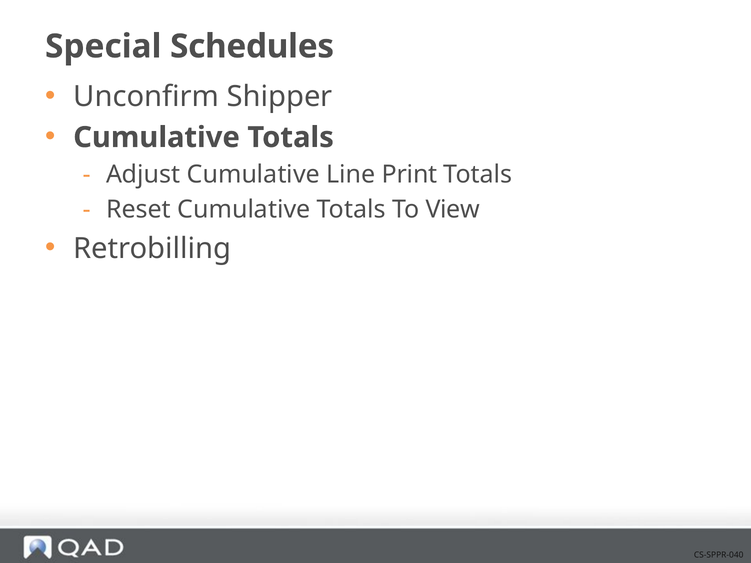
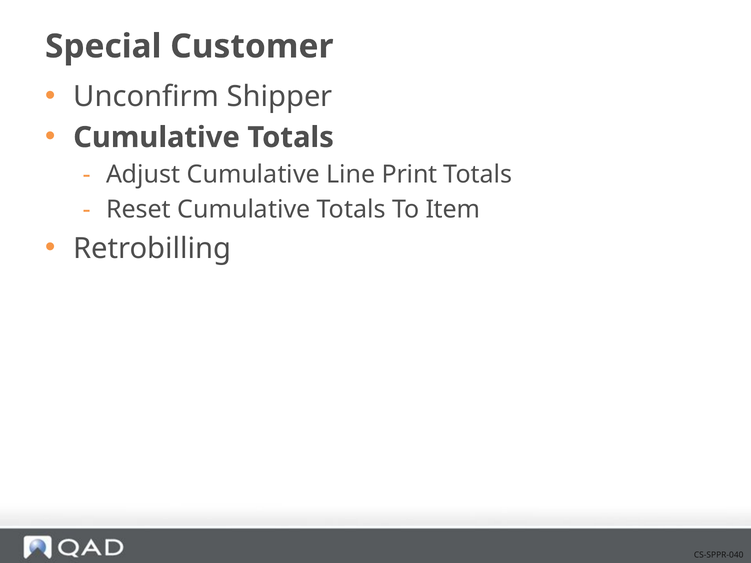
Schedules: Schedules -> Customer
View: View -> Item
